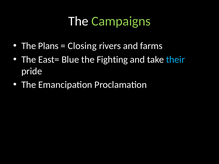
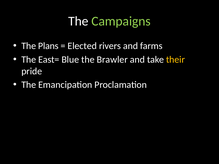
Closing: Closing -> Elected
Fighting: Fighting -> Brawler
their colour: light blue -> yellow
